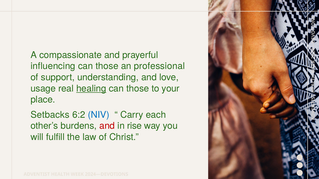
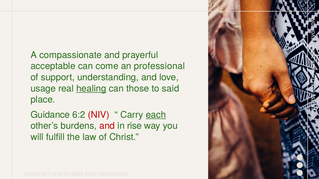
influencing: influencing -> acceptable
those at (107, 66): those -> come
your: your -> said
Setbacks: Setbacks -> Guidance
NIV colour: blue -> red
each underline: none -> present
